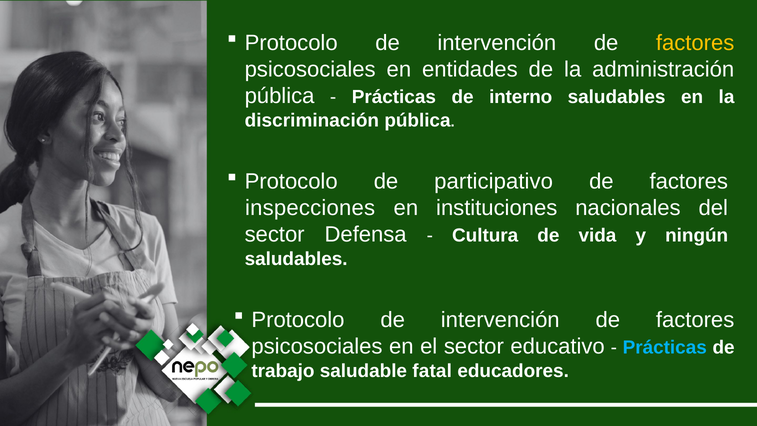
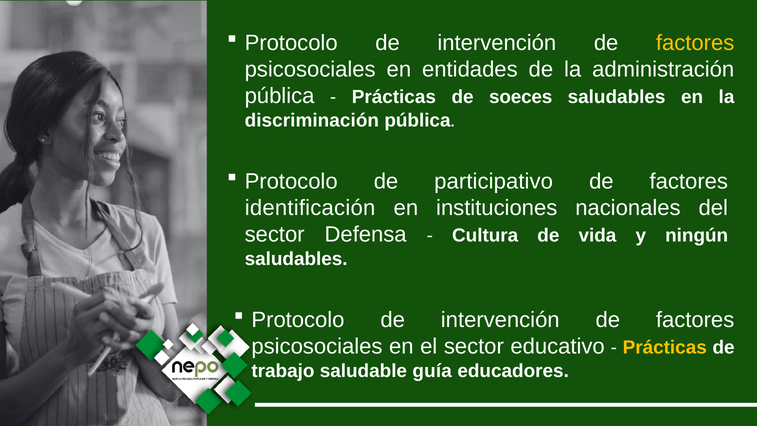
interno: interno -> soeces
inspecciones: inspecciones -> identificación
Prácticas at (665, 347) colour: light blue -> yellow
fatal: fatal -> guía
